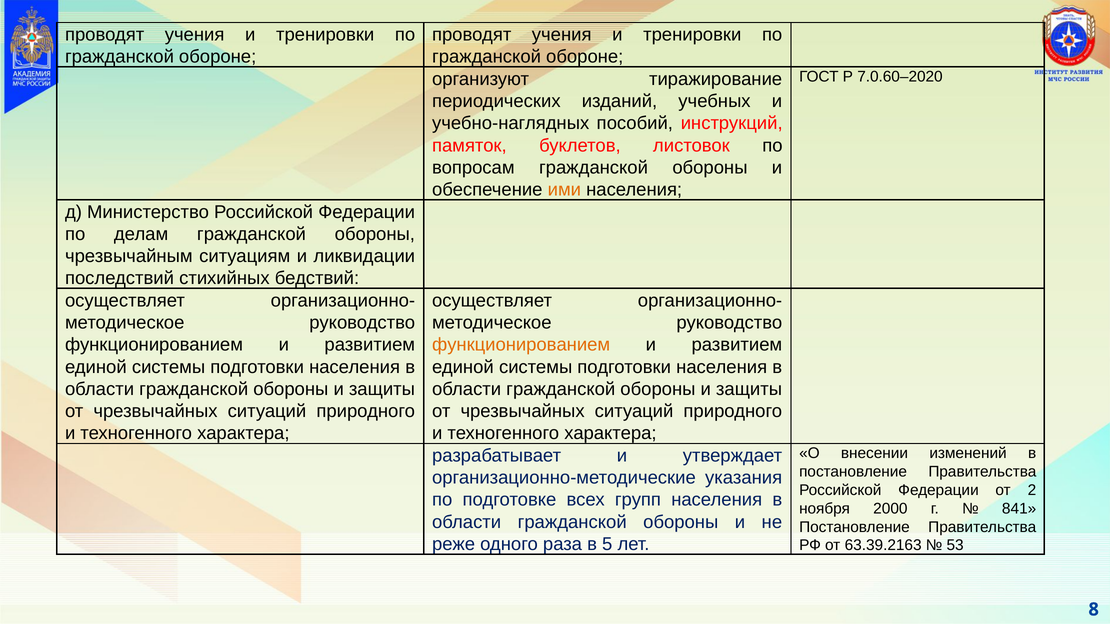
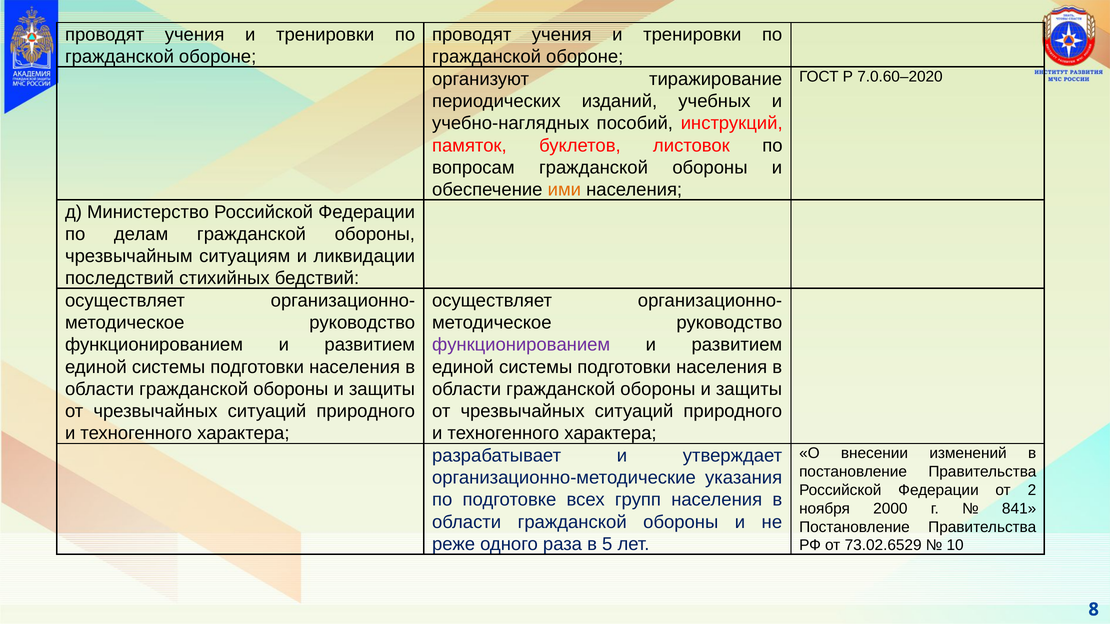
функционированием at (521, 345) colour: orange -> purple
63.39.2163: 63.39.2163 -> 73.02.6529
53: 53 -> 10
